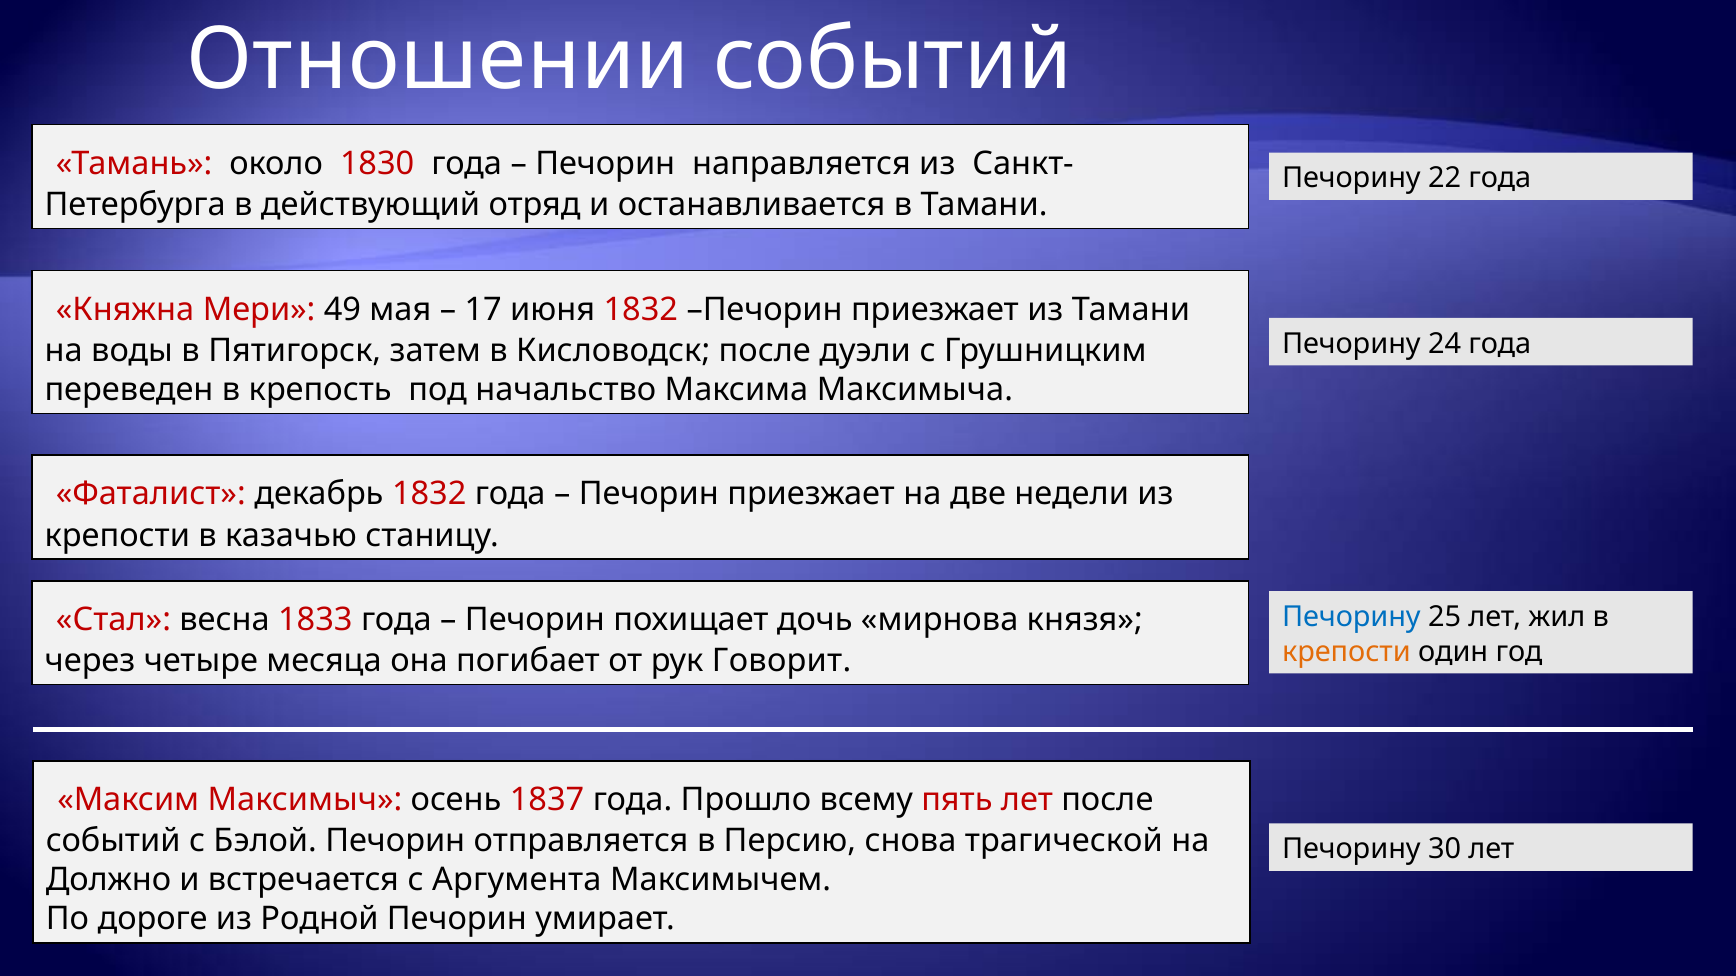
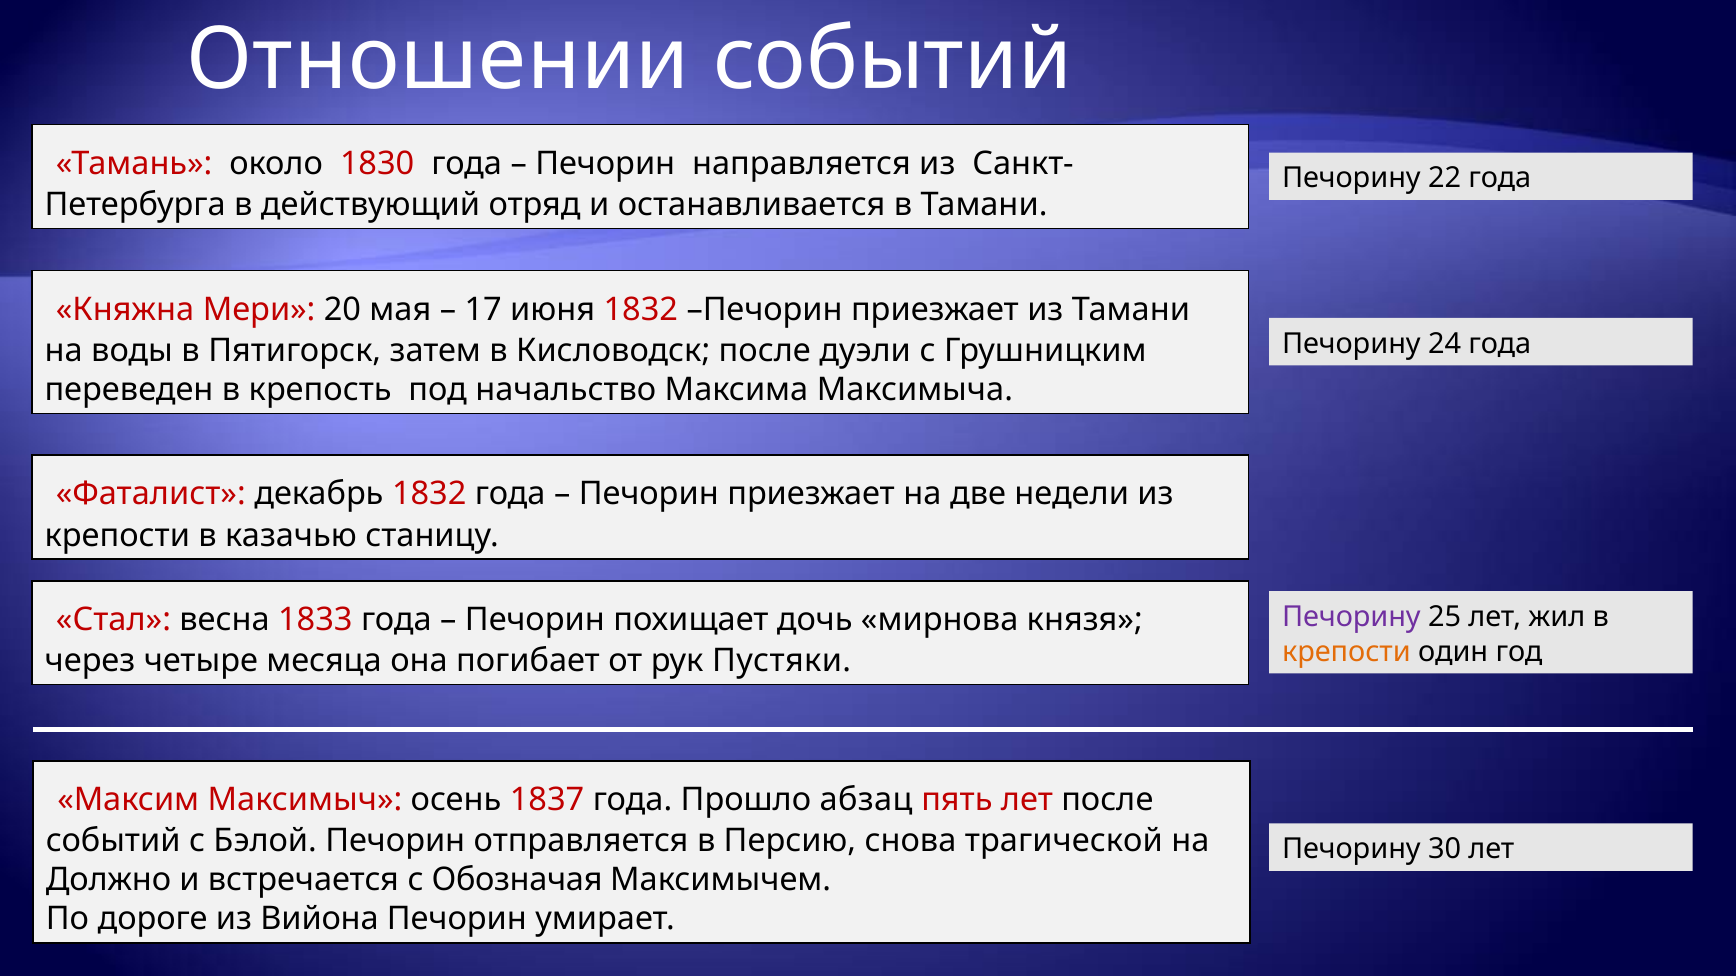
49: 49 -> 20
Печорину at (1351, 617) colour: blue -> purple
Говорит: Говорит -> Пустяки
всему: всему -> абзац
Аргумента: Аргумента -> Обозначая
Родной: Родной -> Вийона
